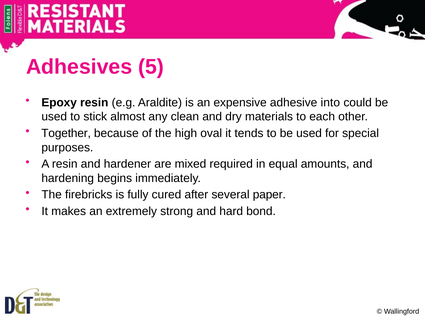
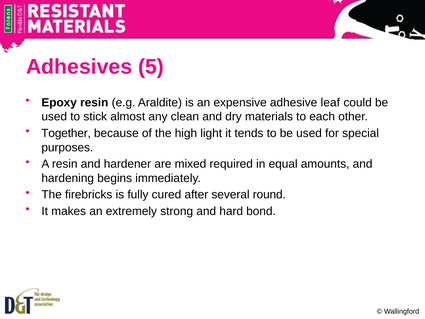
into: into -> leaf
oval: oval -> light
paper: paper -> round
